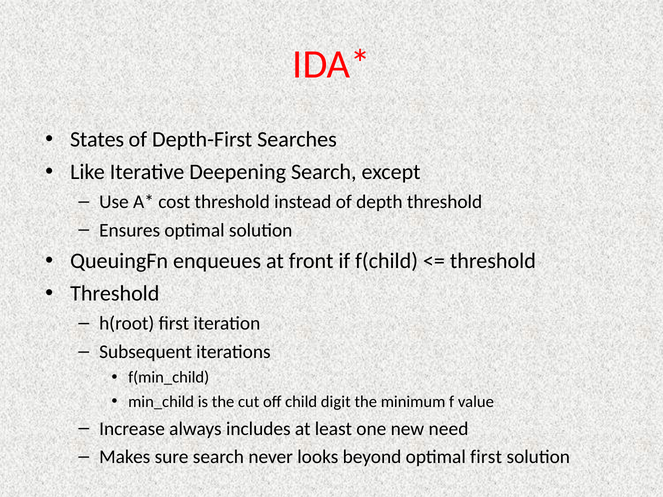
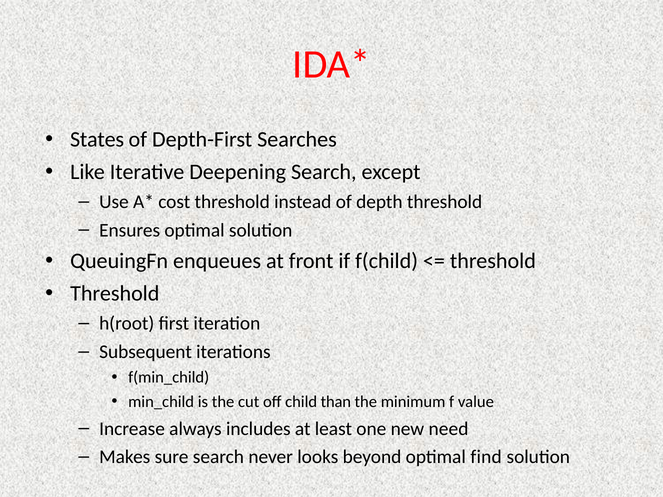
digit: digit -> than
optimal first: first -> find
